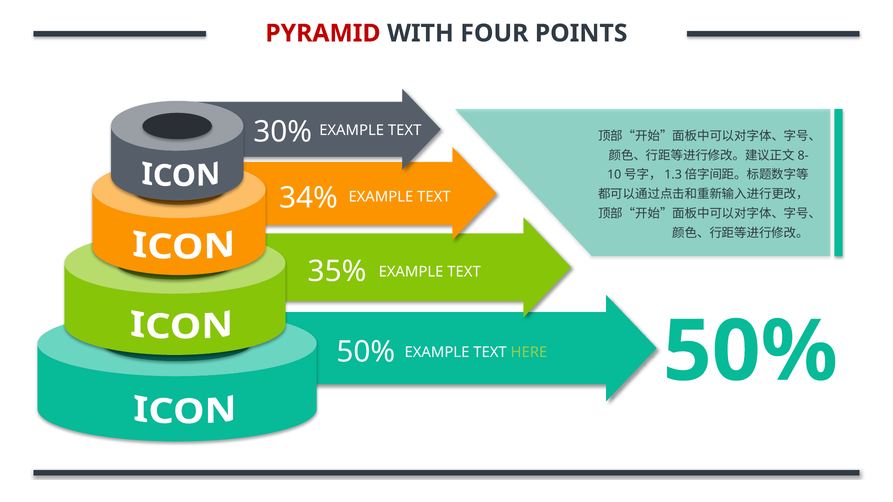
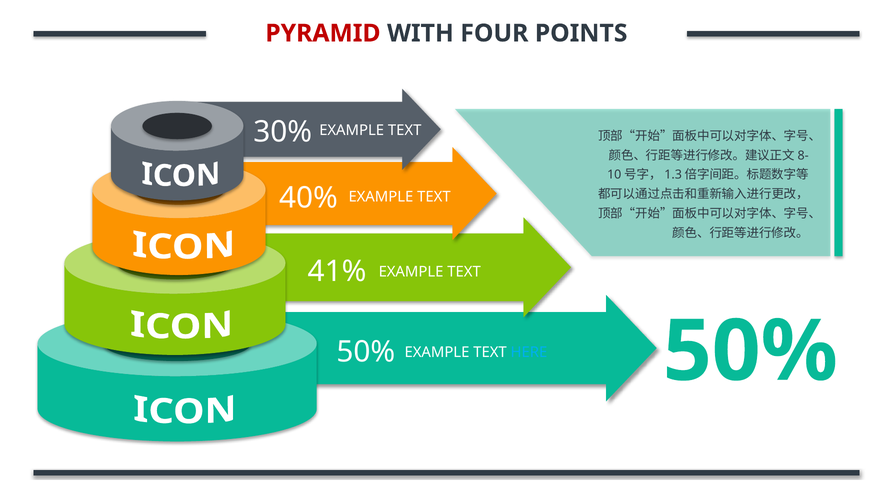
34%: 34% -> 40%
35%: 35% -> 41%
HERE colour: light green -> light blue
